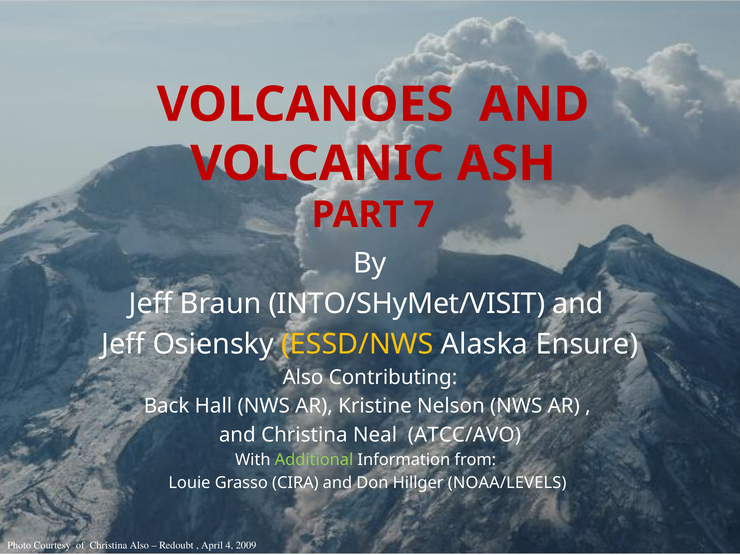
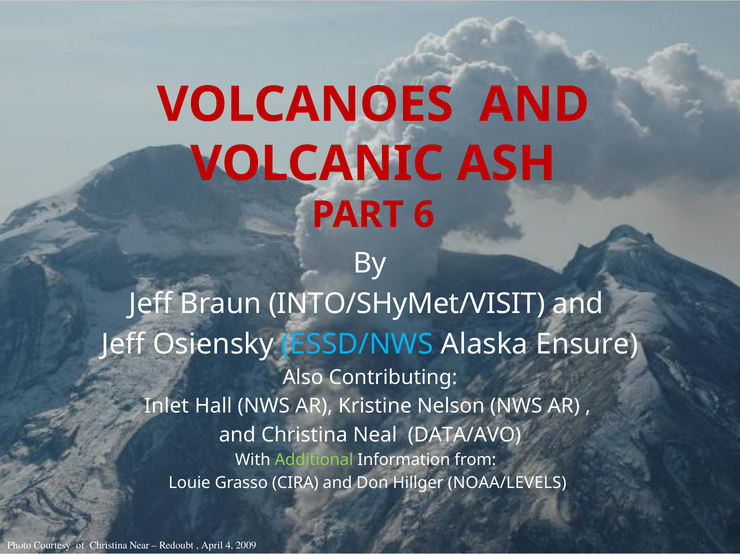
7: 7 -> 6
ESSD/NWS colour: yellow -> light blue
Back: Back -> Inlet
ATCC/AVO: ATCC/AVO -> DATA/AVO
Christina Also: Also -> Near
